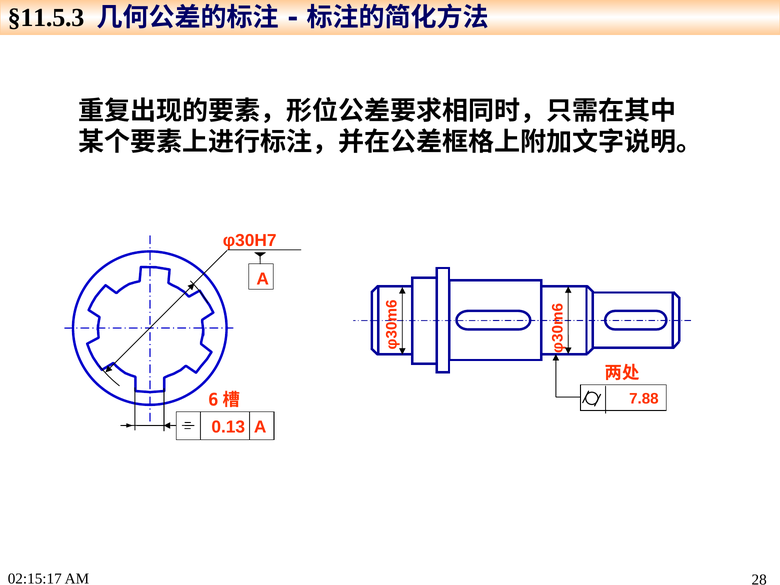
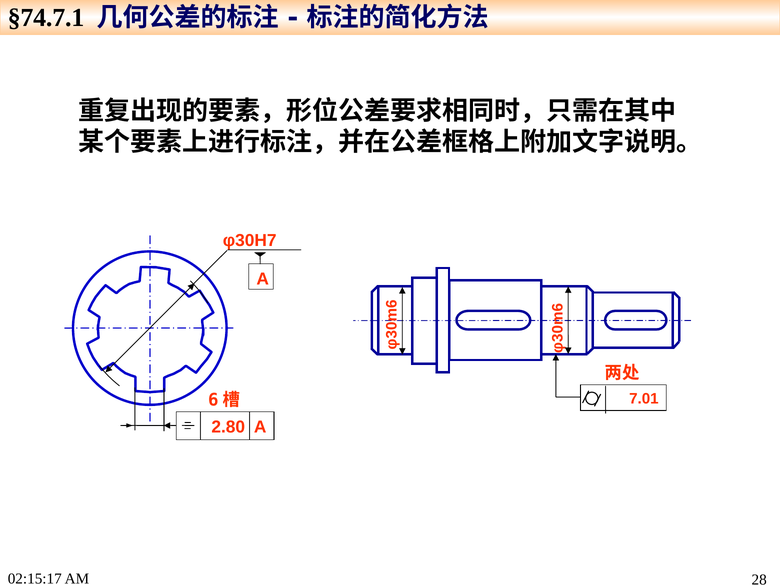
§11.5.3: §11.5.3 -> §74.7.1
7.88: 7.88 -> 7.01
0.13: 0.13 -> 2.80
